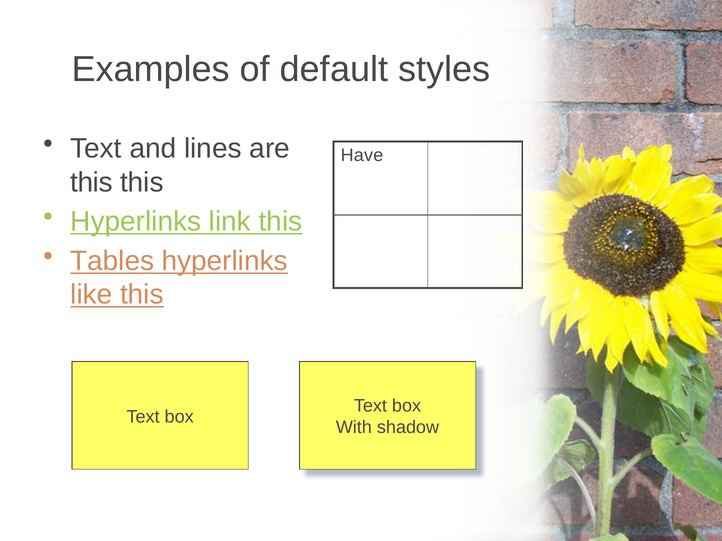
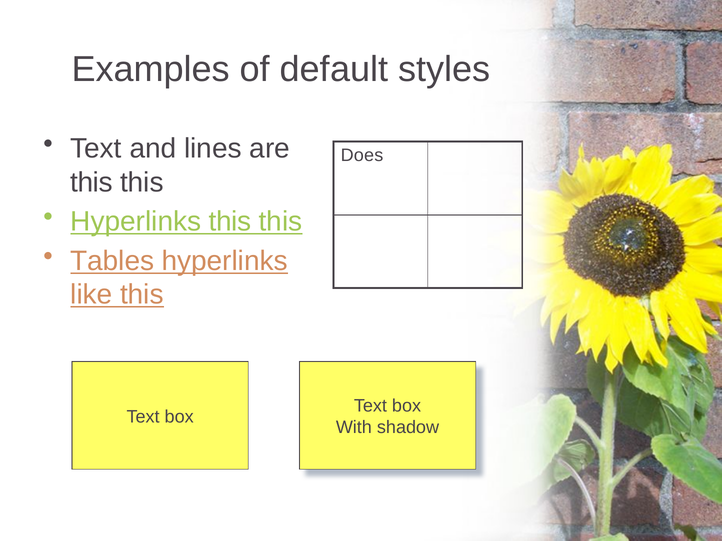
Have: Have -> Does
Hyperlinks link: link -> this
